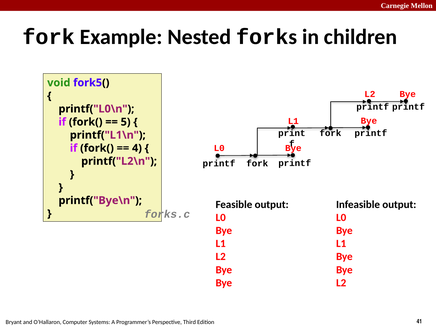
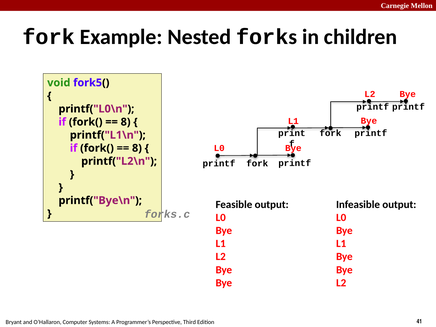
5 at (126, 122): 5 -> 8
4 at (137, 148): 4 -> 8
